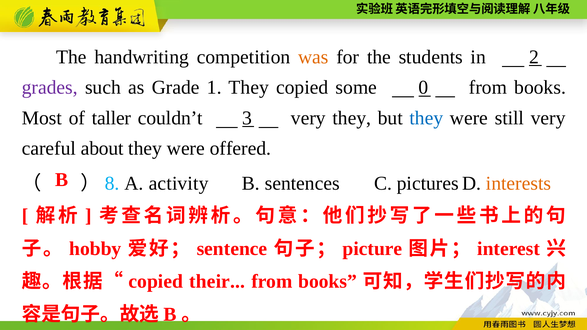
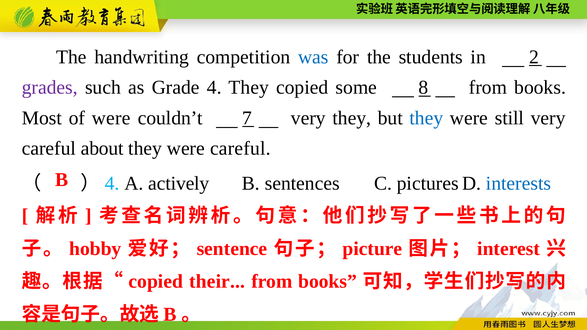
was colour: orange -> blue
Grade 1: 1 -> 4
0: 0 -> 8
of taller: taller -> were
3: 3 -> 7
were offered: offered -> careful
8 at (112, 184): 8 -> 4
activity: activity -> actively
interests colour: orange -> blue
